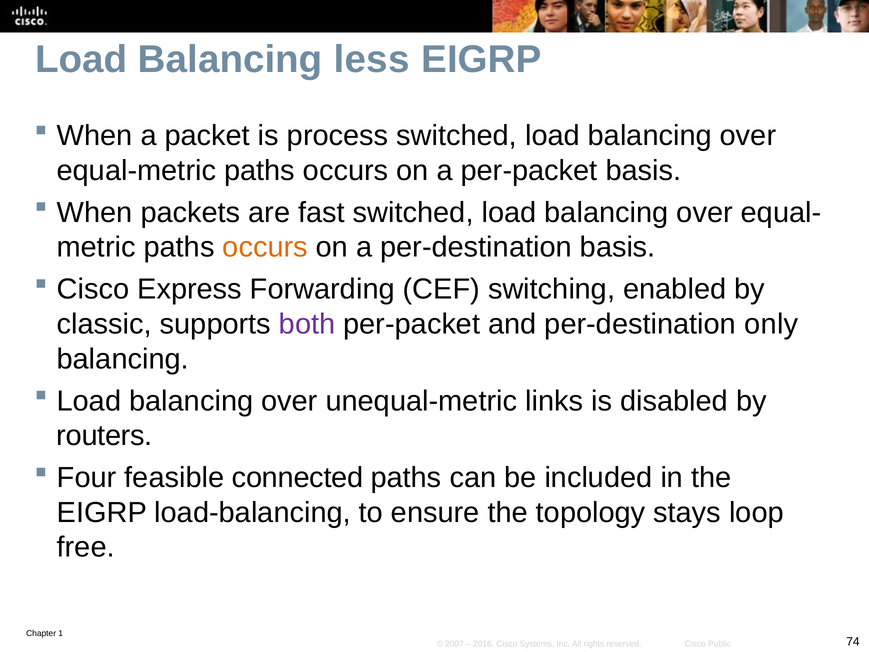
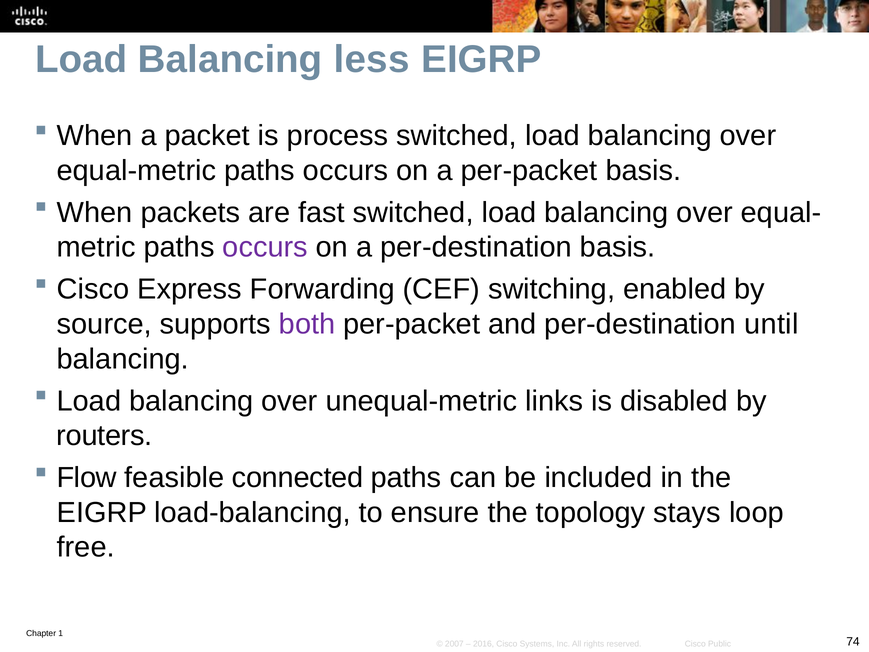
occurs at (265, 247) colour: orange -> purple
classic: classic -> source
only: only -> until
Four: Four -> Flow
